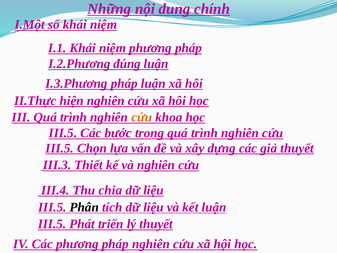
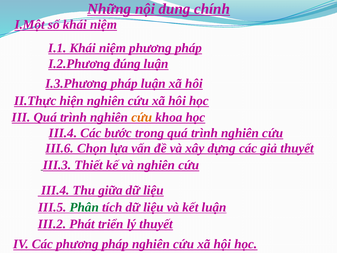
III.5 at (63, 133): III.5 -> III.4
III.5 at (60, 148): III.5 -> III.6
chia: chia -> giữa
Phân colour: black -> green
III.5 at (52, 224): III.5 -> III.2
